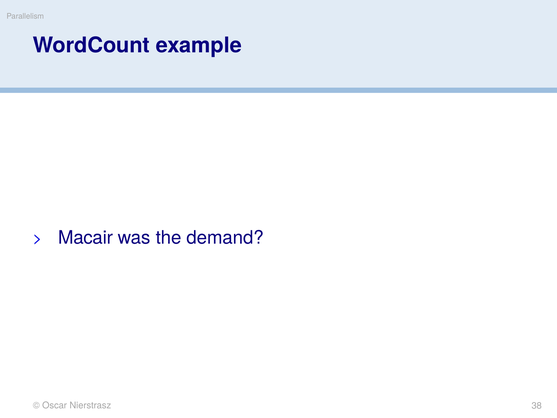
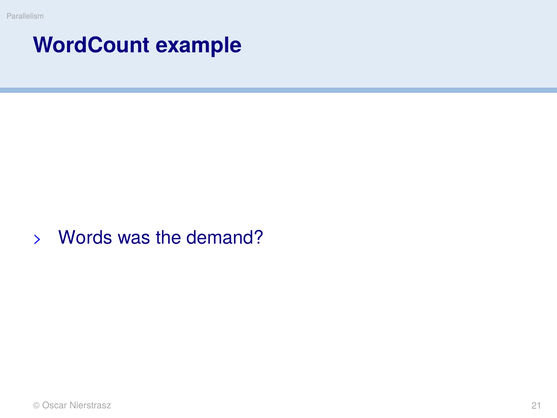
Macair: Macair -> Words
38: 38 -> 21
